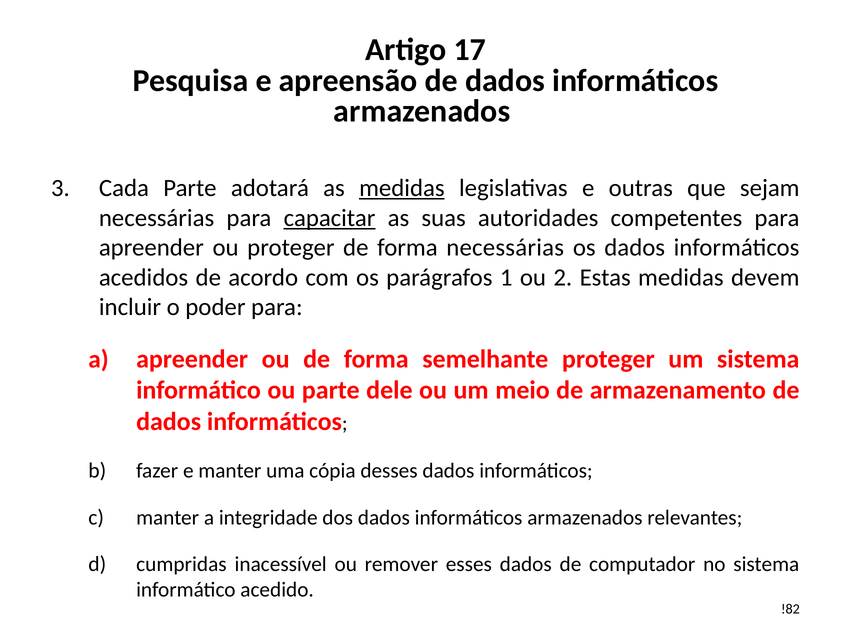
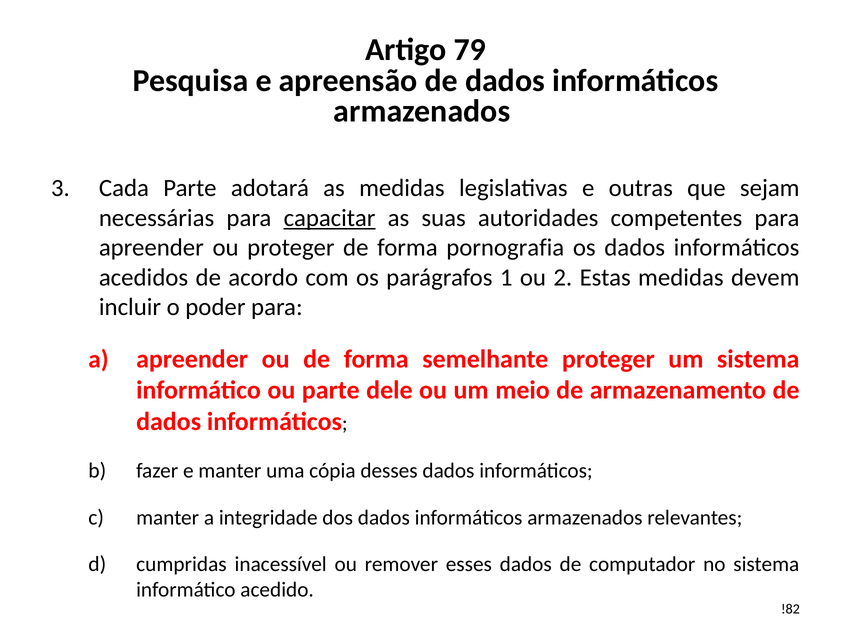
17: 17 -> 79
medidas at (402, 188) underline: present -> none
forma necessárias: necessárias -> pornografia
